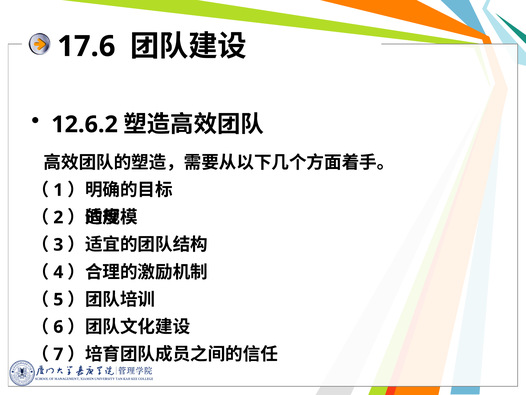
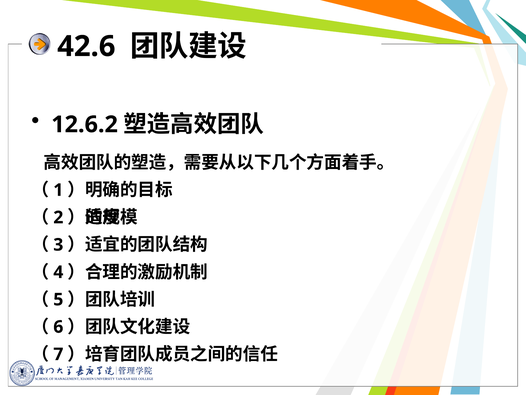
17.6: 17.6 -> 42.6
